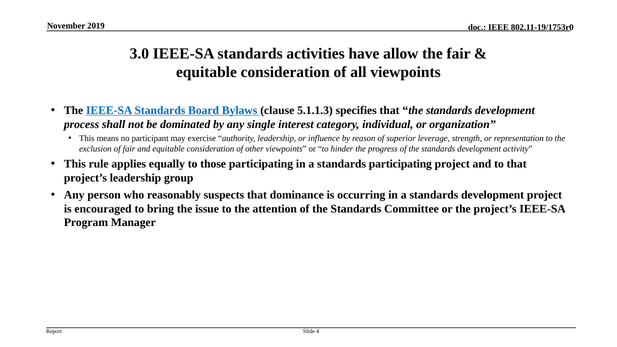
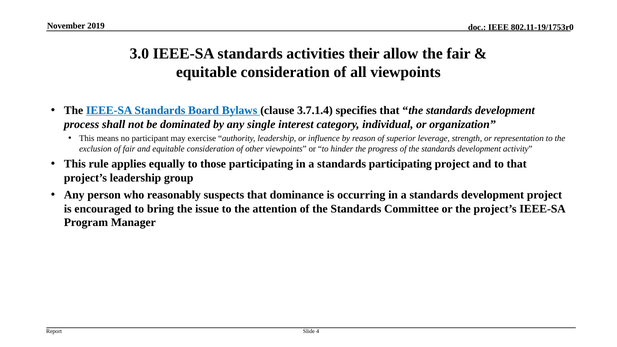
have: have -> their
5.1.1.3: 5.1.1.3 -> 3.7.1.4
